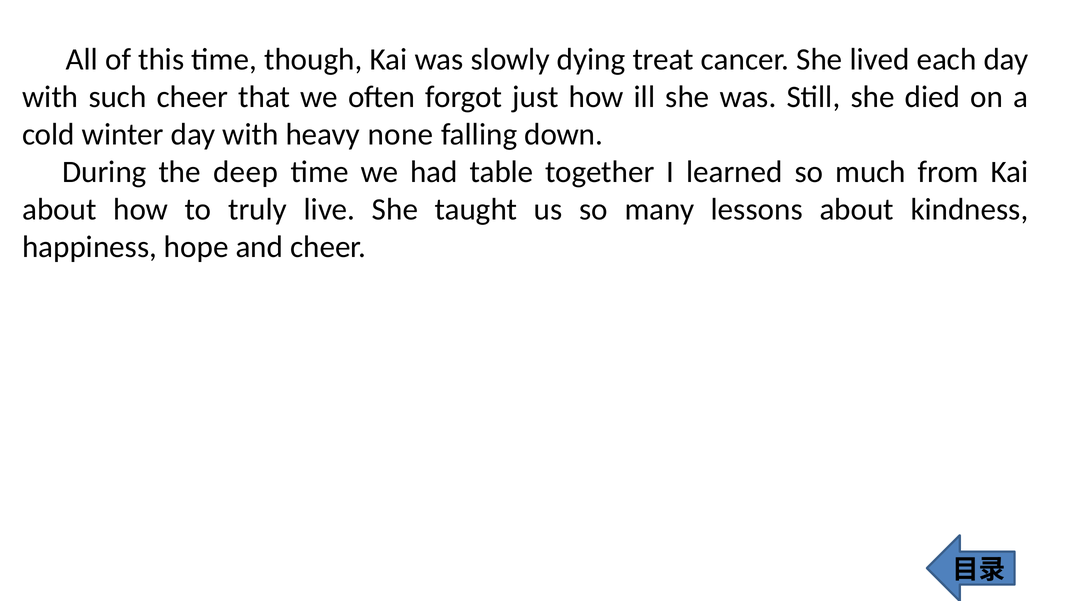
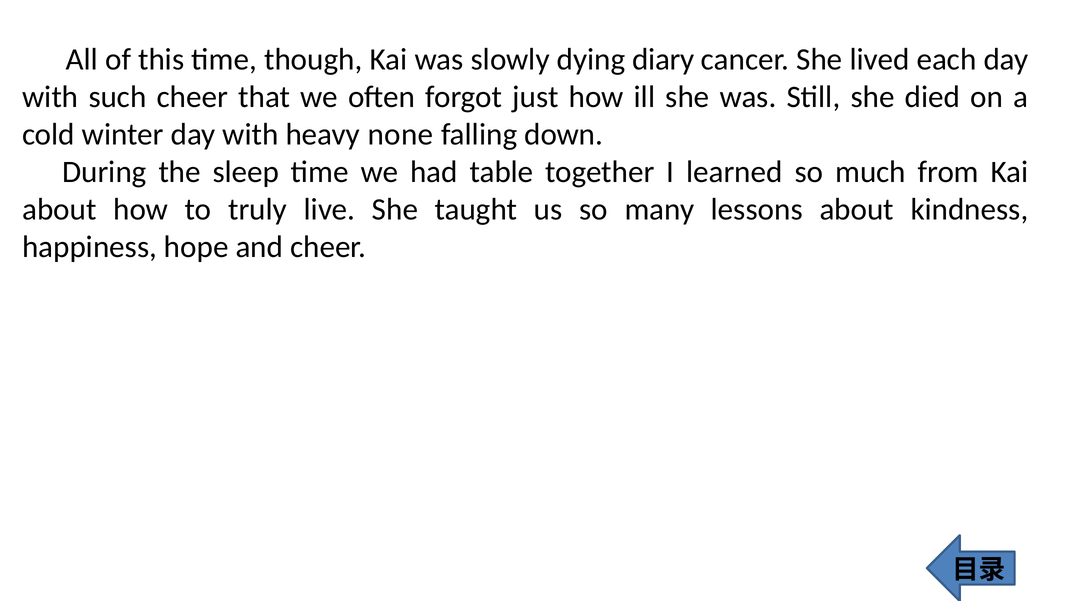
treat: treat -> diary
deep: deep -> sleep
